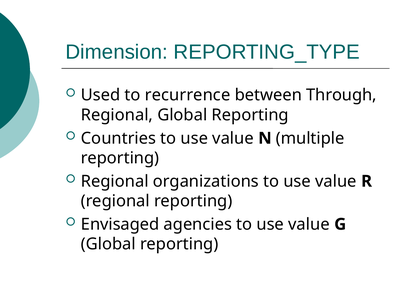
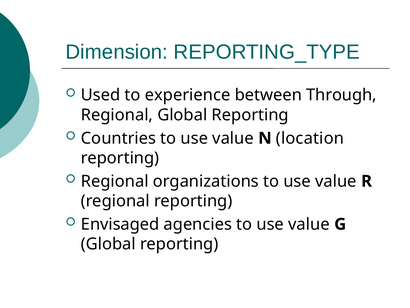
recurrence: recurrence -> experience
multiple: multiple -> location
